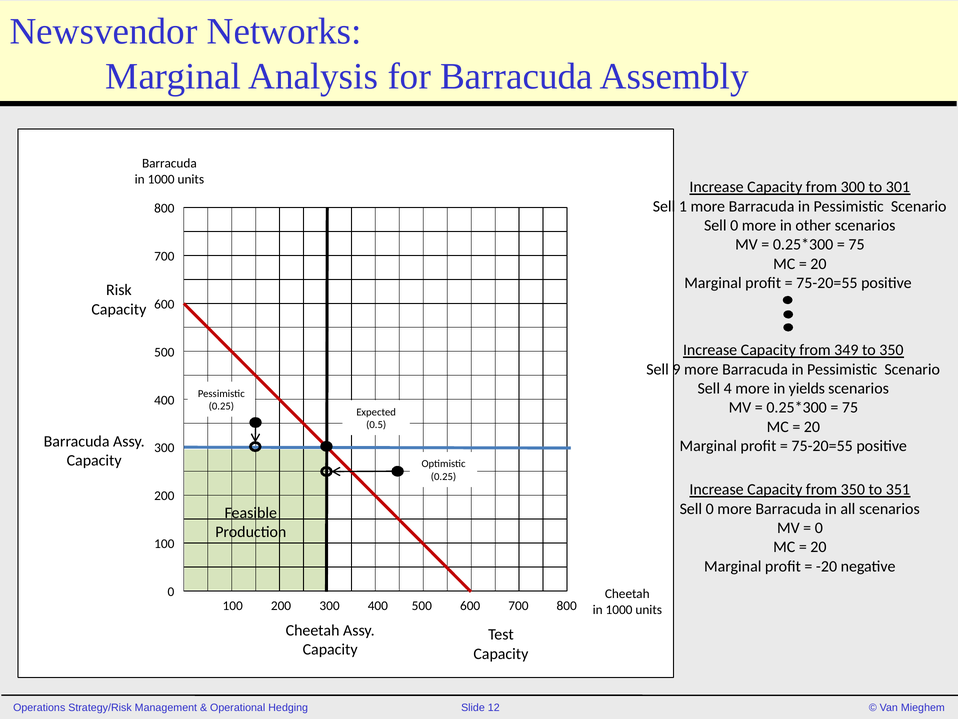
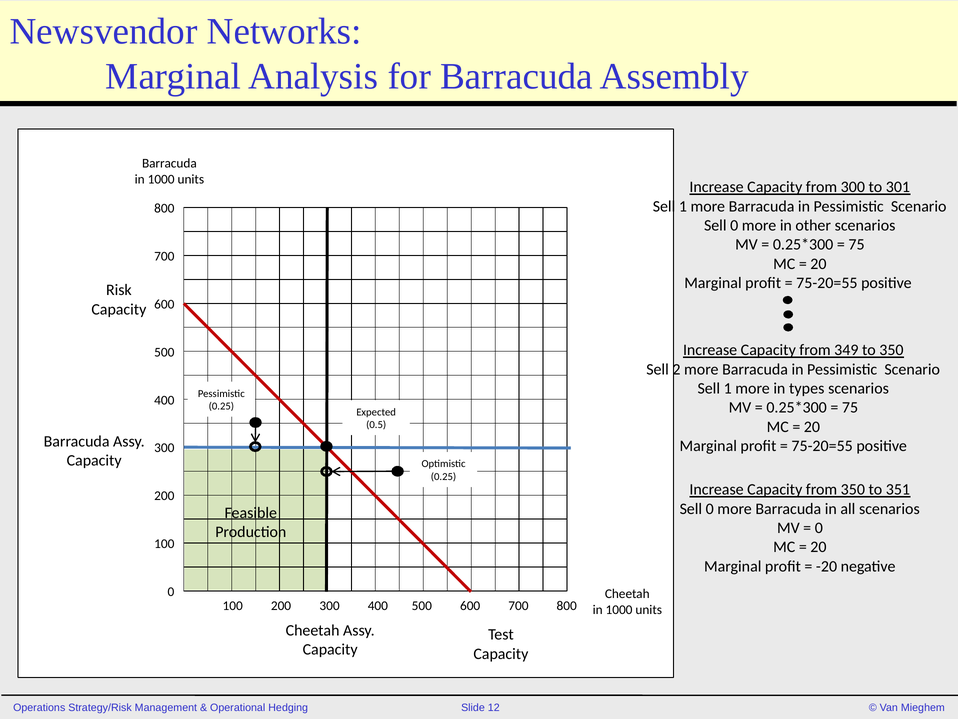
9: 9 -> 2
4 at (728, 388): 4 -> 1
yields: yields -> types
